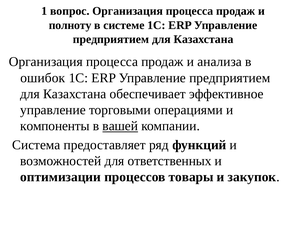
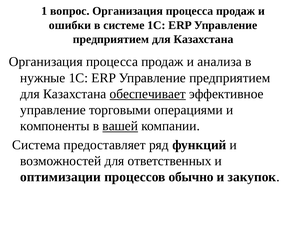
полноту: полноту -> ошибки
ошибок: ошибок -> нужные
обеспечивает underline: none -> present
товары: товары -> обычно
